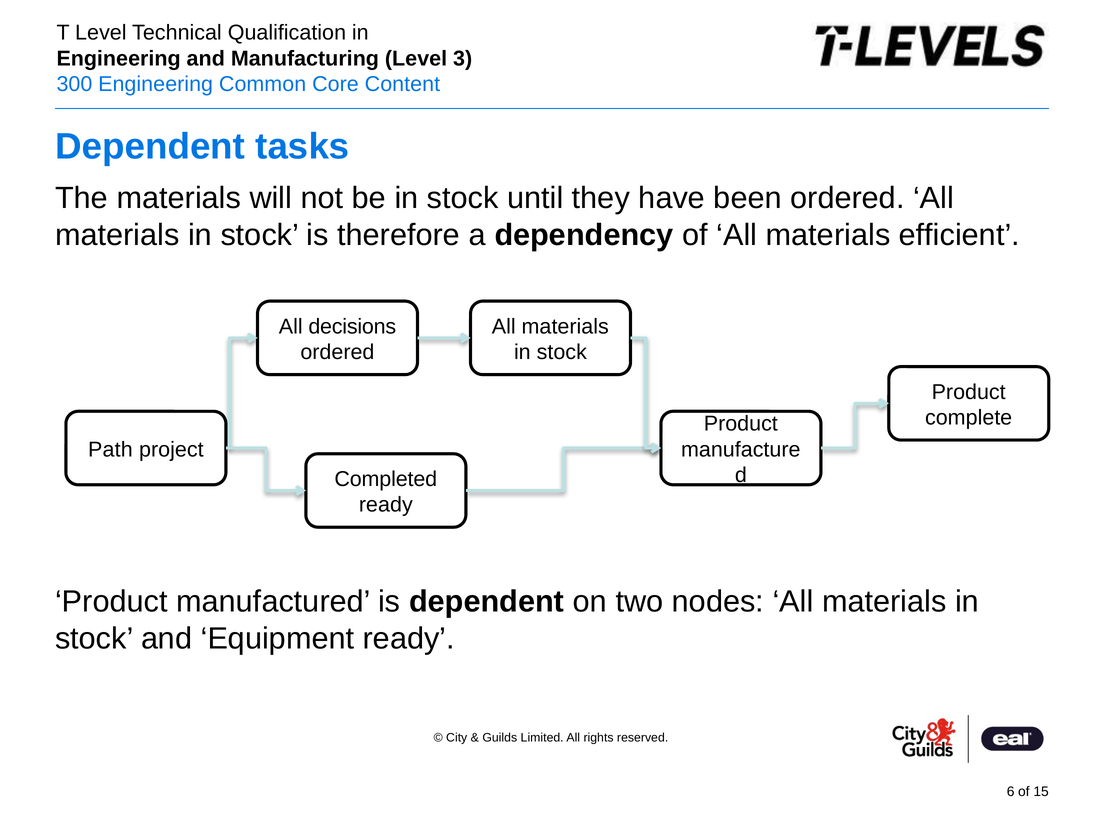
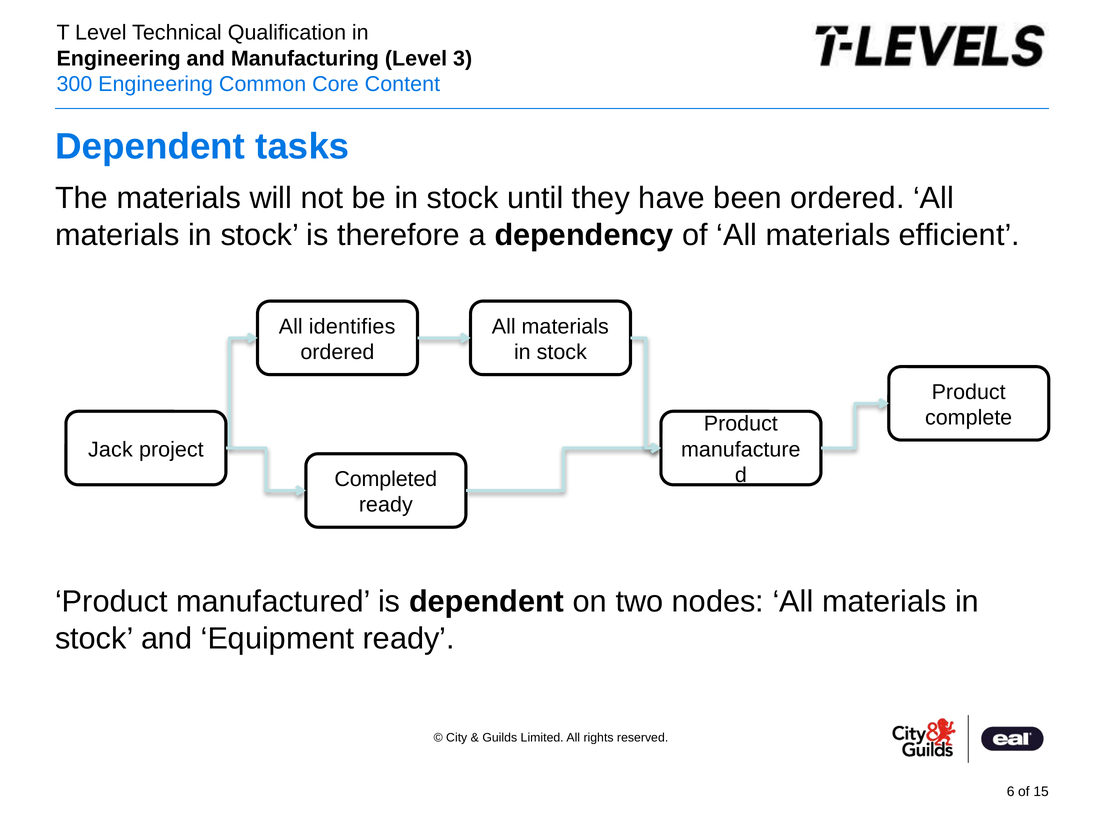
decisions: decisions -> identifies
Path: Path -> Jack
